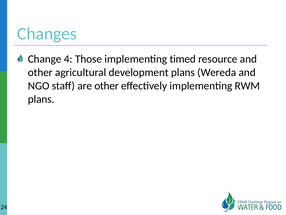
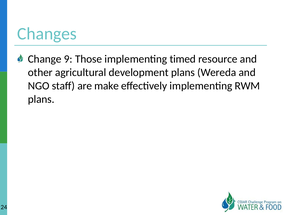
4: 4 -> 9
are other: other -> make
